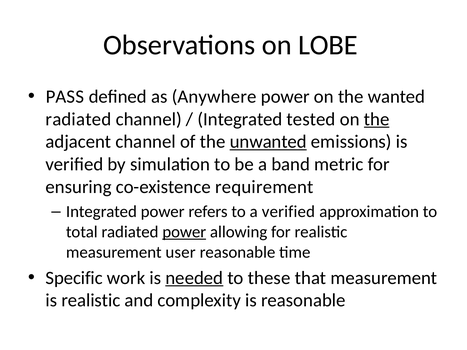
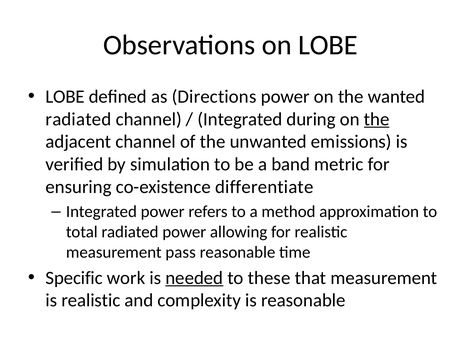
PASS at (65, 97): PASS -> LOBE
Anywhere: Anywhere -> Directions
tested: tested -> during
unwanted underline: present -> none
requirement: requirement -> differentiate
a verified: verified -> method
power at (184, 232) underline: present -> none
user: user -> pass
